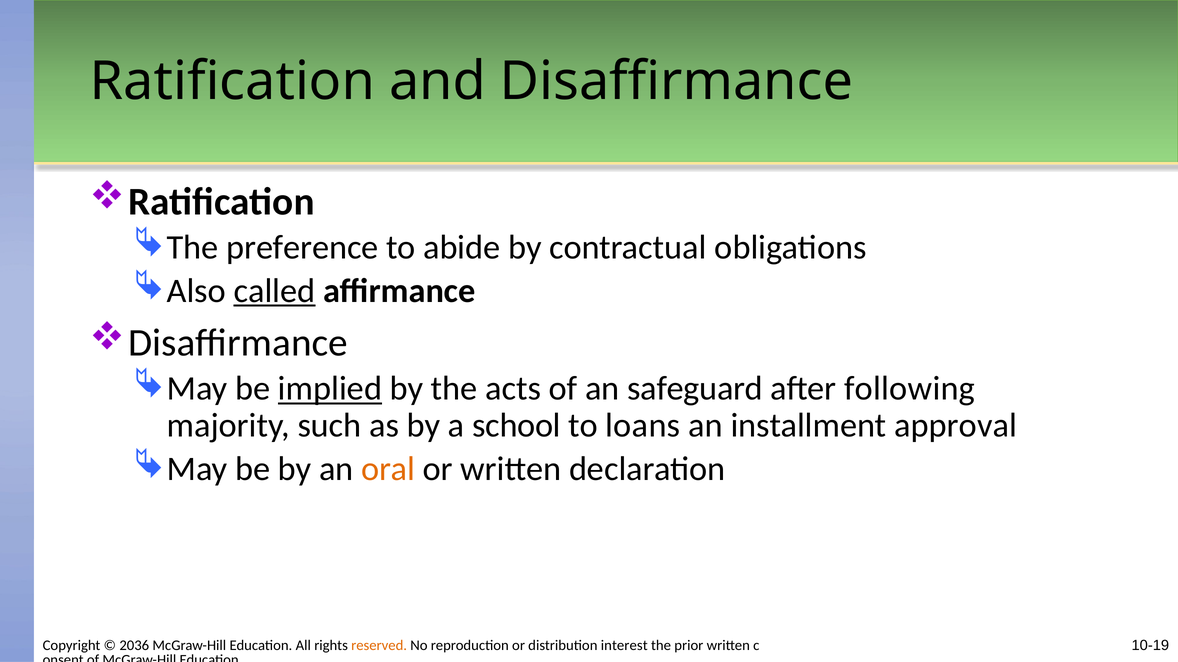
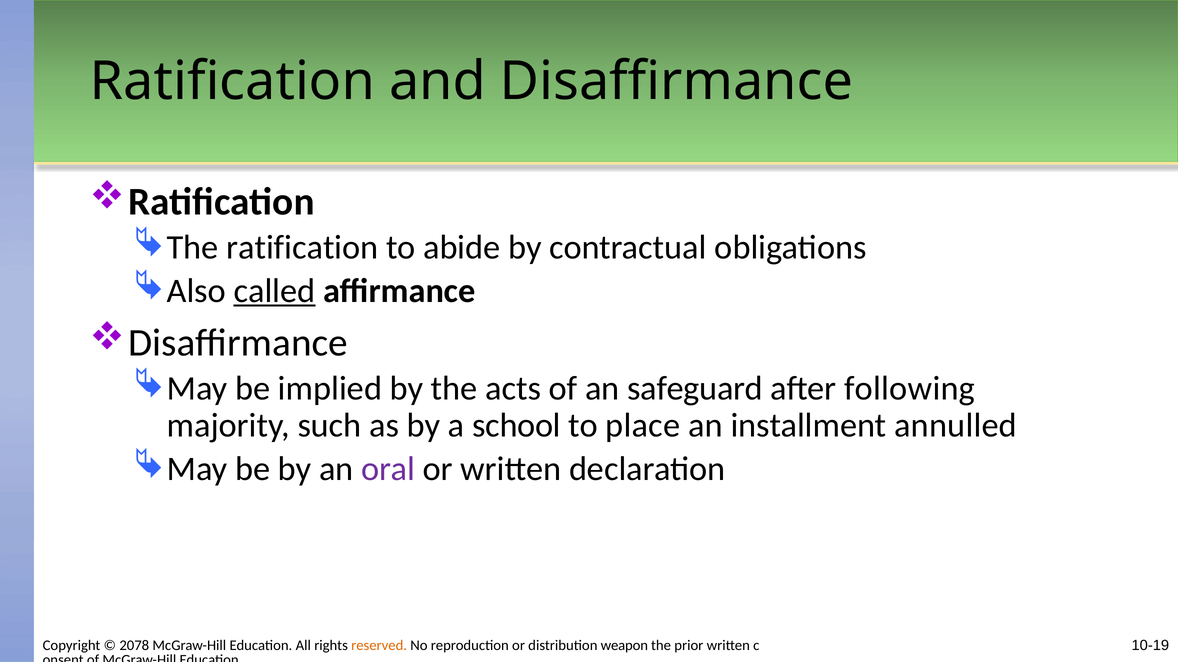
The preference: preference -> ratification
implied underline: present -> none
loans: loans -> place
approval: approval -> annulled
oral colour: orange -> purple
2036: 2036 -> 2078
interest: interest -> weapon
